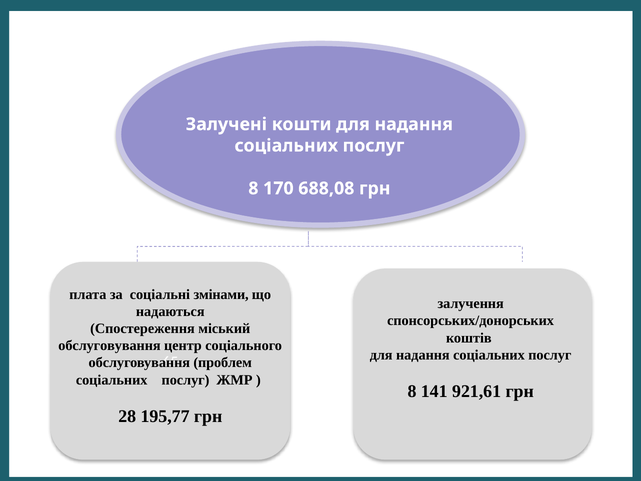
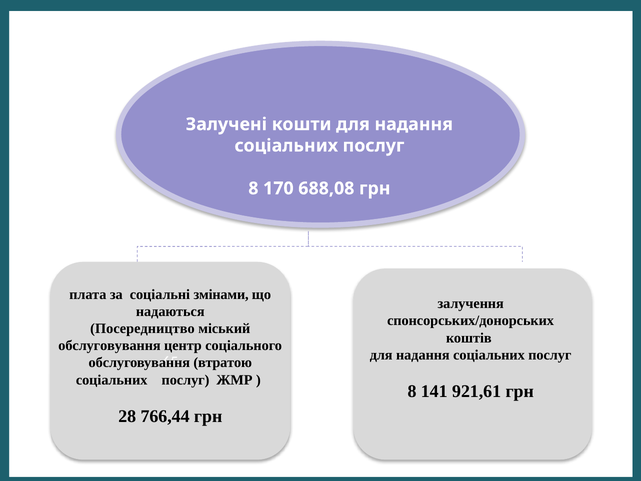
Спостереження: Спостереження -> Посередництво
проблем: проблем -> втратою
195,77: 195,77 -> 766,44
